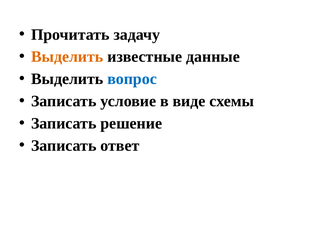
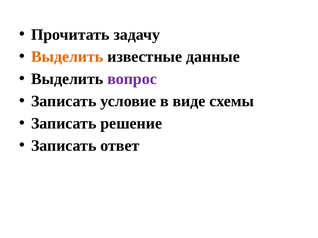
вопрос colour: blue -> purple
